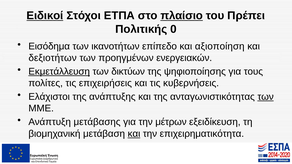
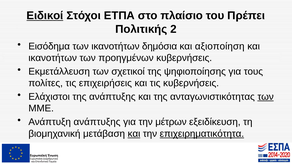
πλαίσιο underline: present -> none
0: 0 -> 2
επίπεδο: επίπεδο -> δημόσια
δεξιοτήτων at (53, 58): δεξιοτήτων -> ικανοτήτων
προηγμένων ενεργειακών: ενεργειακών -> κυβερνήσεις
Εκμετάλλευση underline: present -> none
δικτύων: δικτύων -> σχετικοί
Ανάπτυξη μετάβασης: μετάβασης -> ανάπτυξης
επιχειρηματικότητα underline: none -> present
